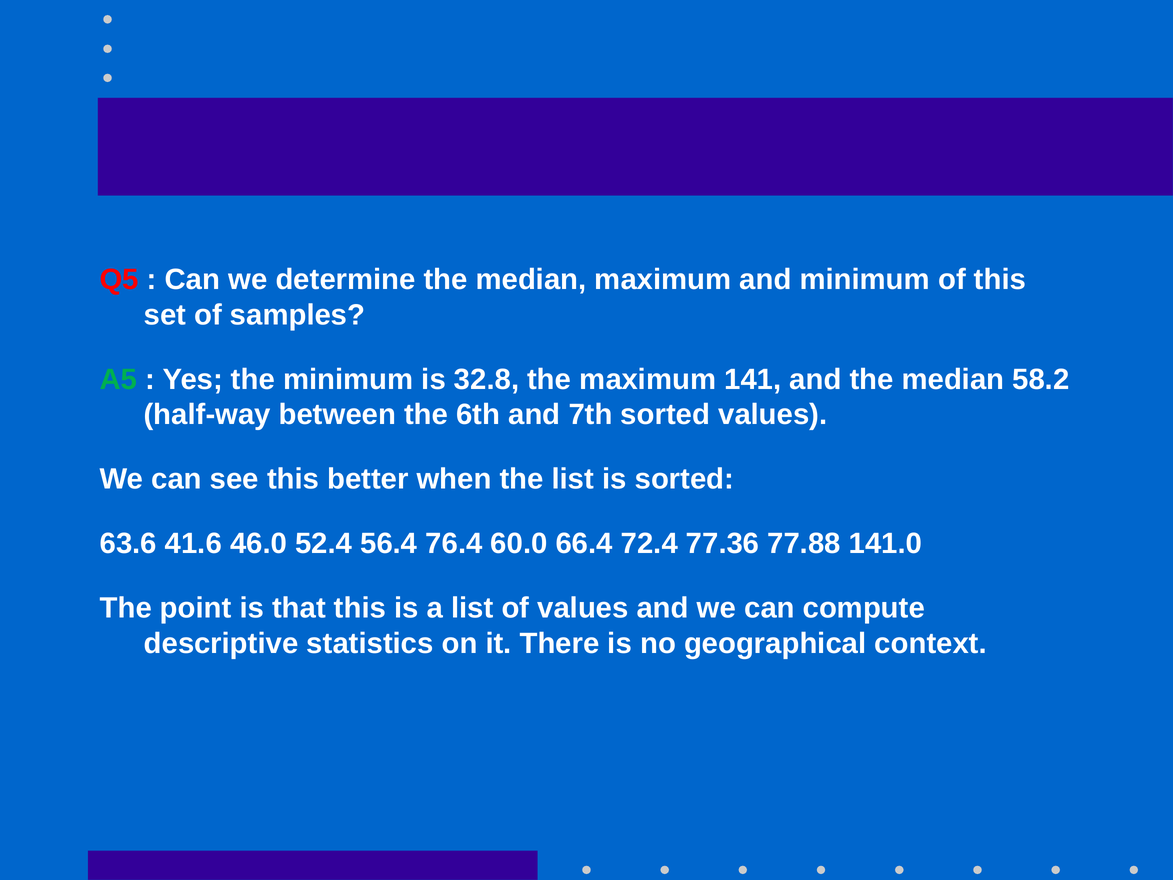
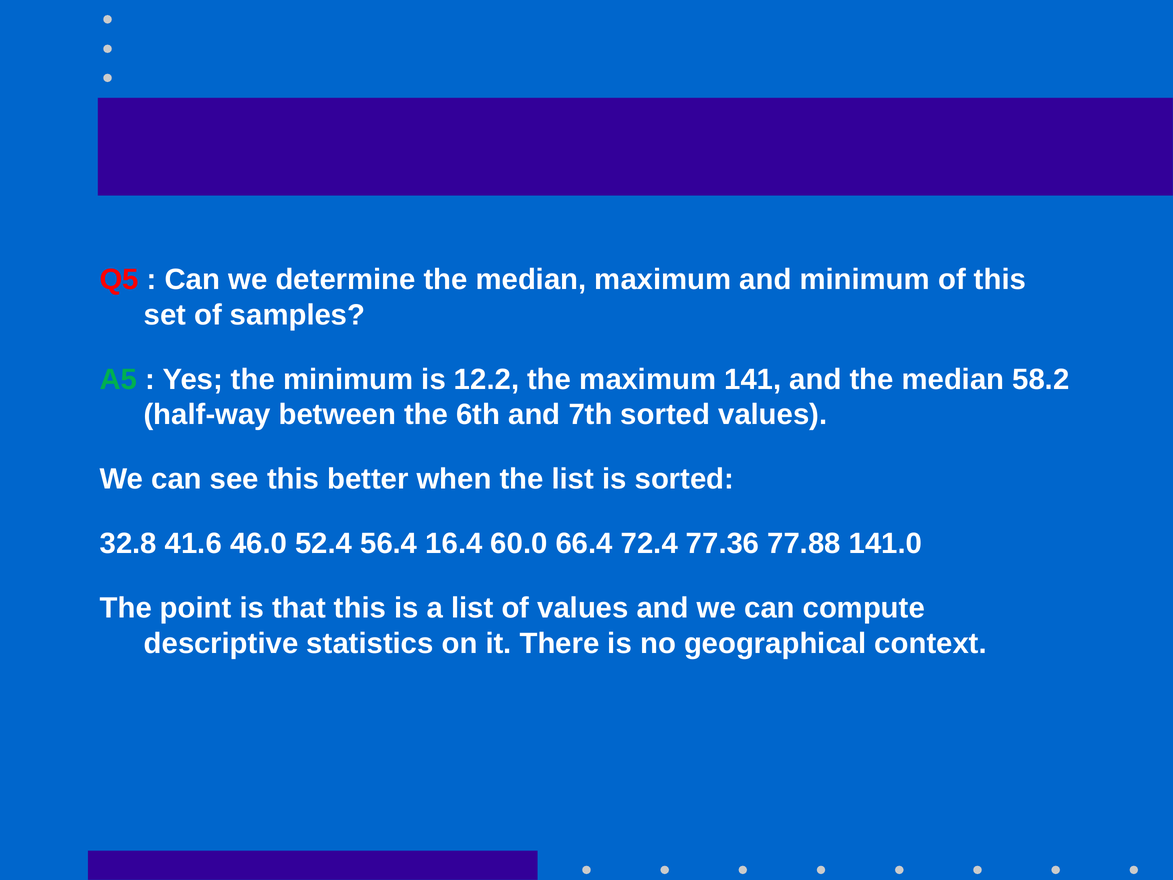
32.8: 32.8 -> 12.2
63.6: 63.6 -> 32.8
76.4: 76.4 -> 16.4
